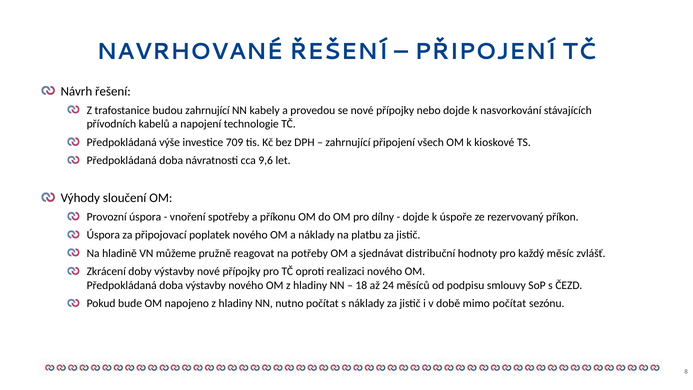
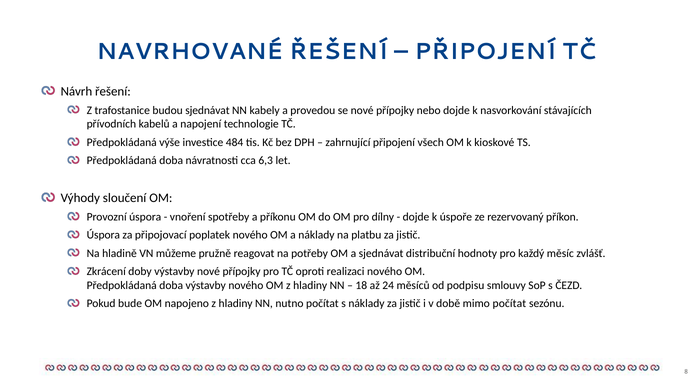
budou zahrnující: zahrnující -> sjednávat
709: 709 -> 484
9,6: 9,6 -> 6,3
